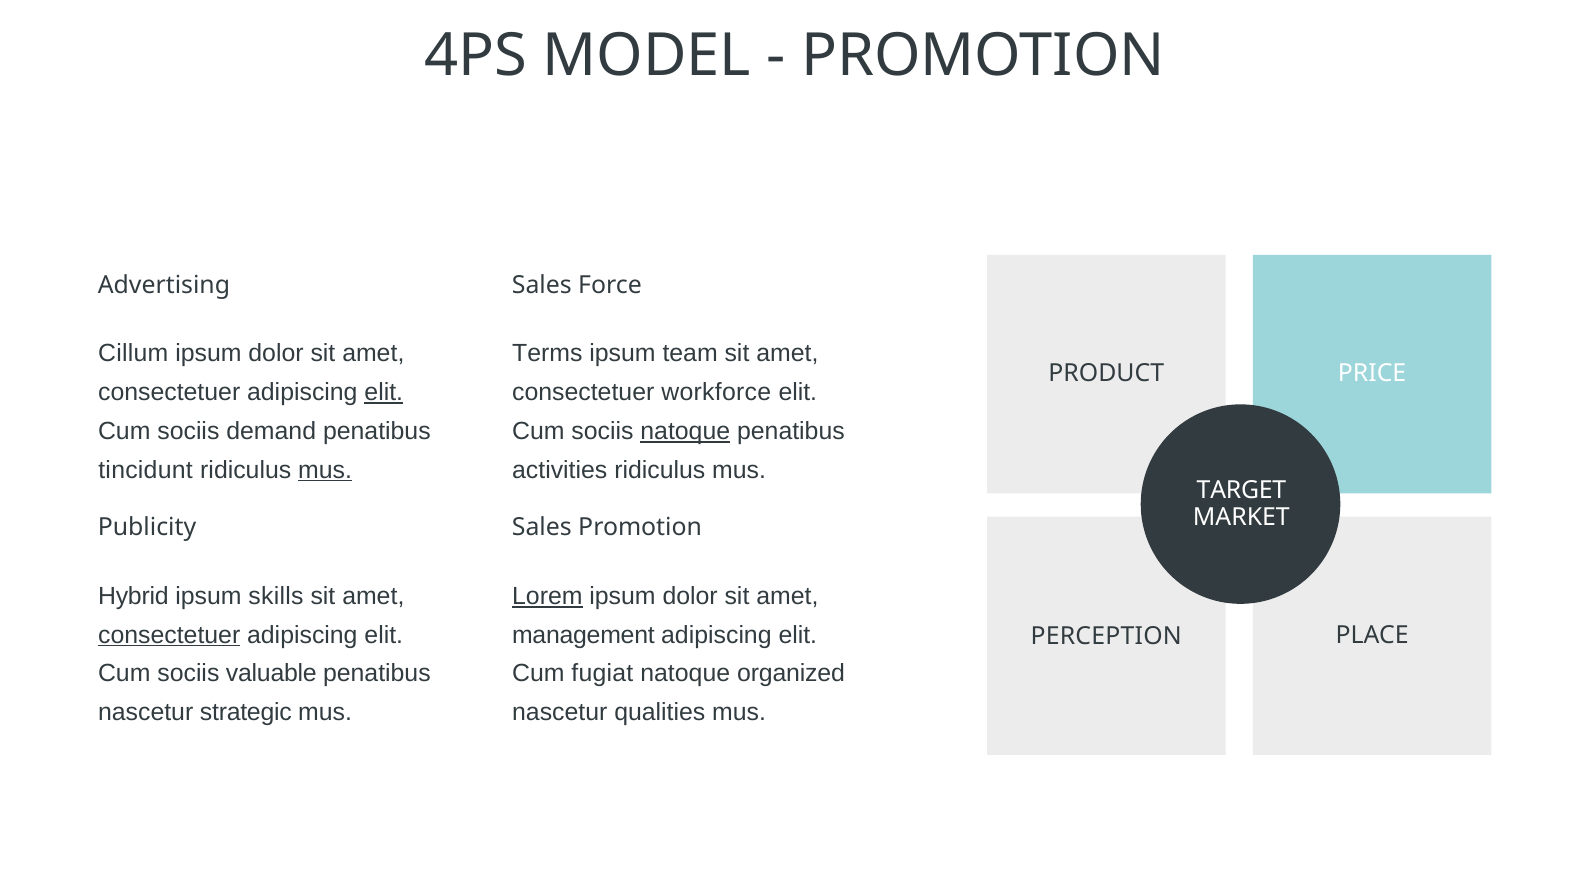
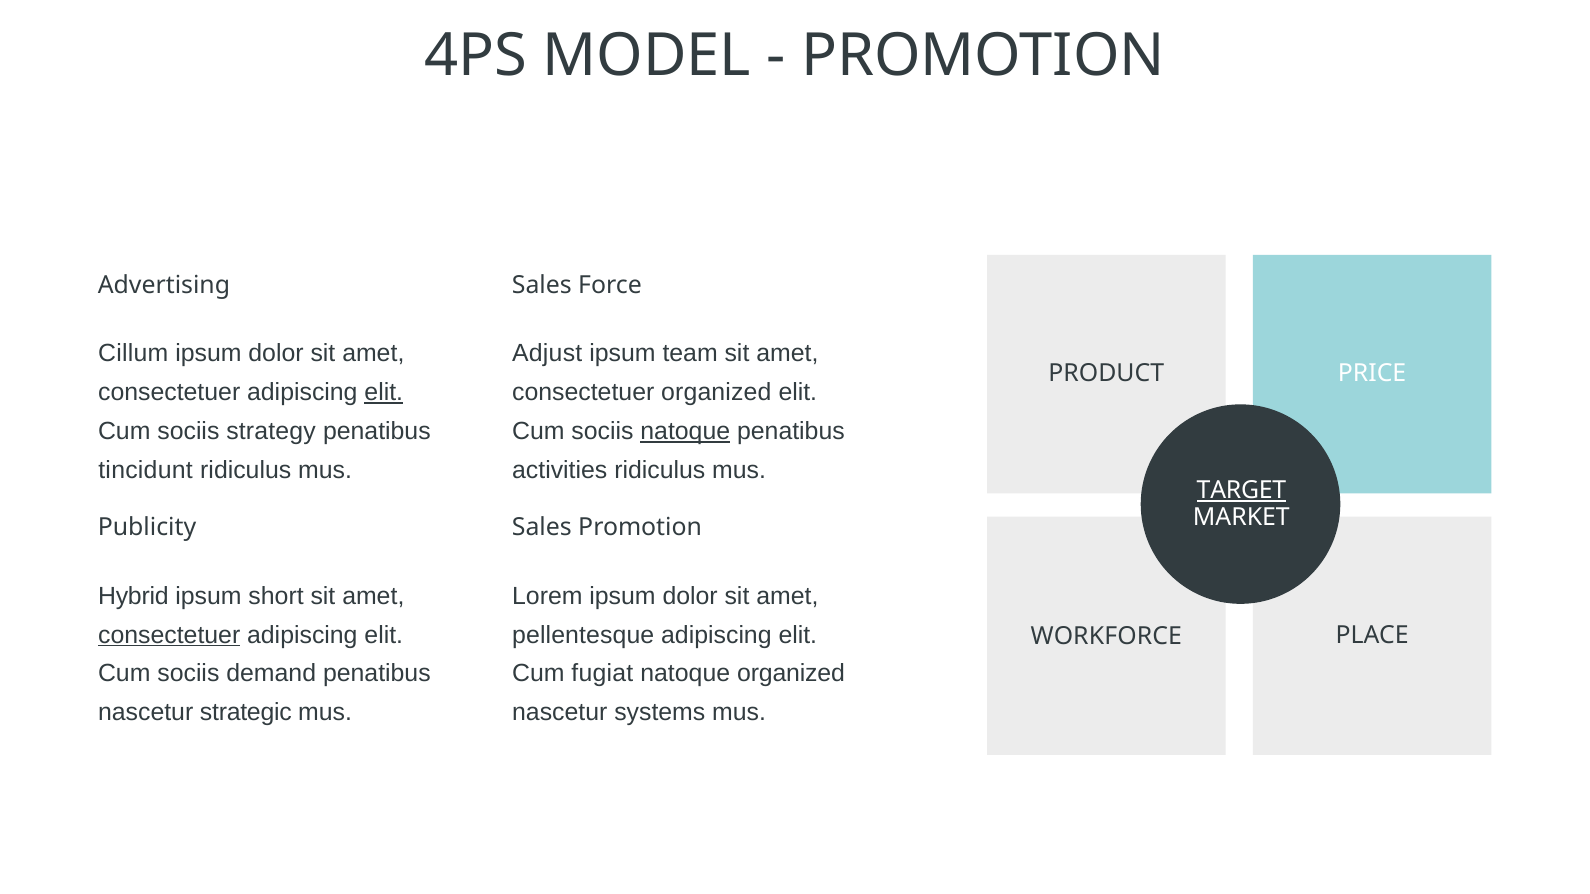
Terms: Terms -> Adjust
consectetuer workforce: workforce -> organized
demand: demand -> strategy
mus at (325, 470) underline: present -> none
TARGET underline: none -> present
skills: skills -> short
Lorem underline: present -> none
management: management -> pellentesque
PERCEPTION: PERCEPTION -> WORKFORCE
valuable: valuable -> demand
qualities: qualities -> systems
